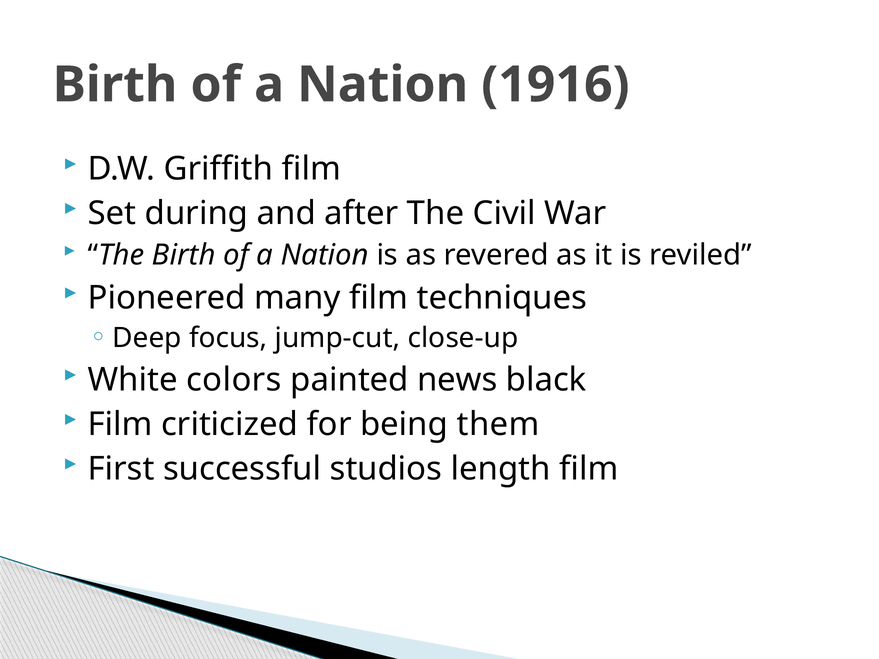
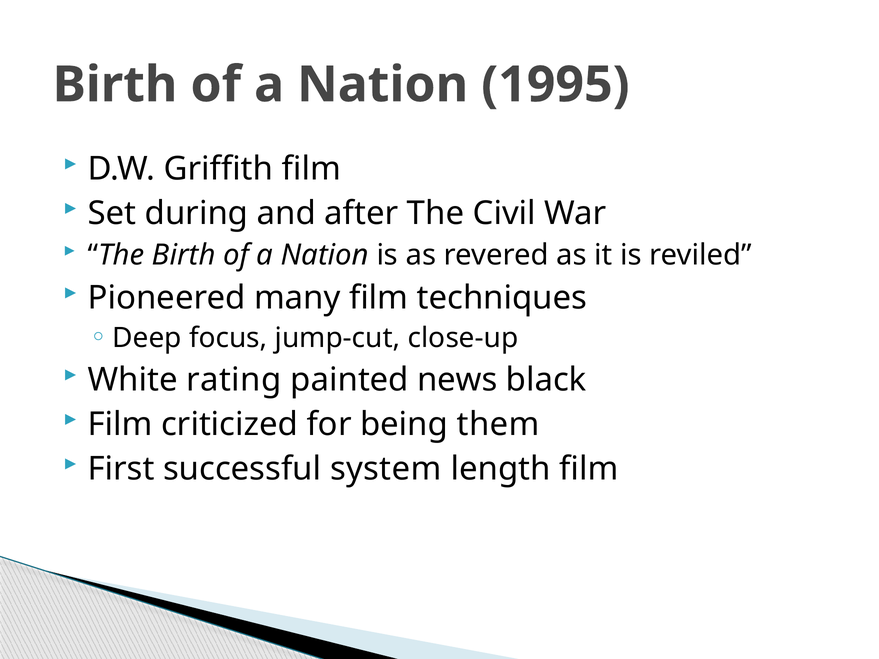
1916: 1916 -> 1995
colors: colors -> rating
studios: studios -> system
